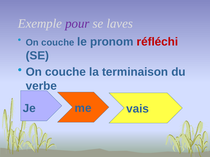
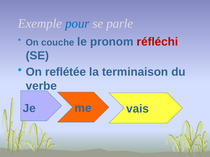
pour colour: purple -> blue
laves: laves -> parle
couche at (66, 72): couche -> reflétée
